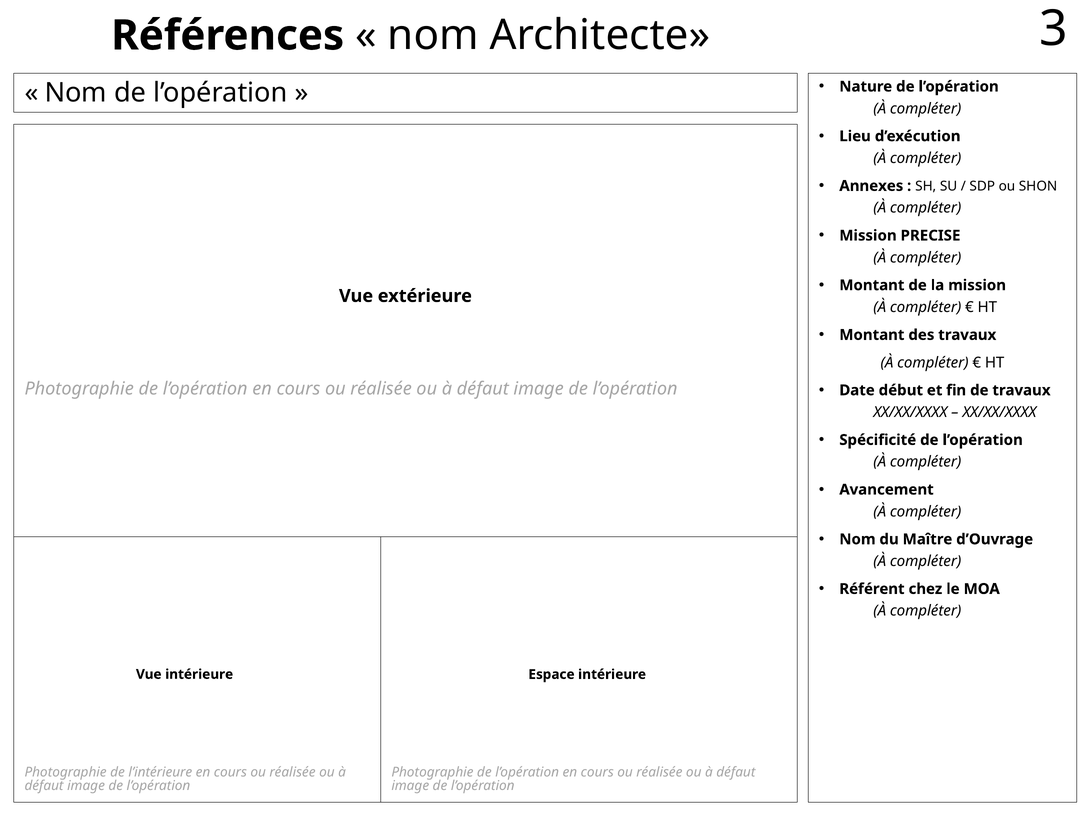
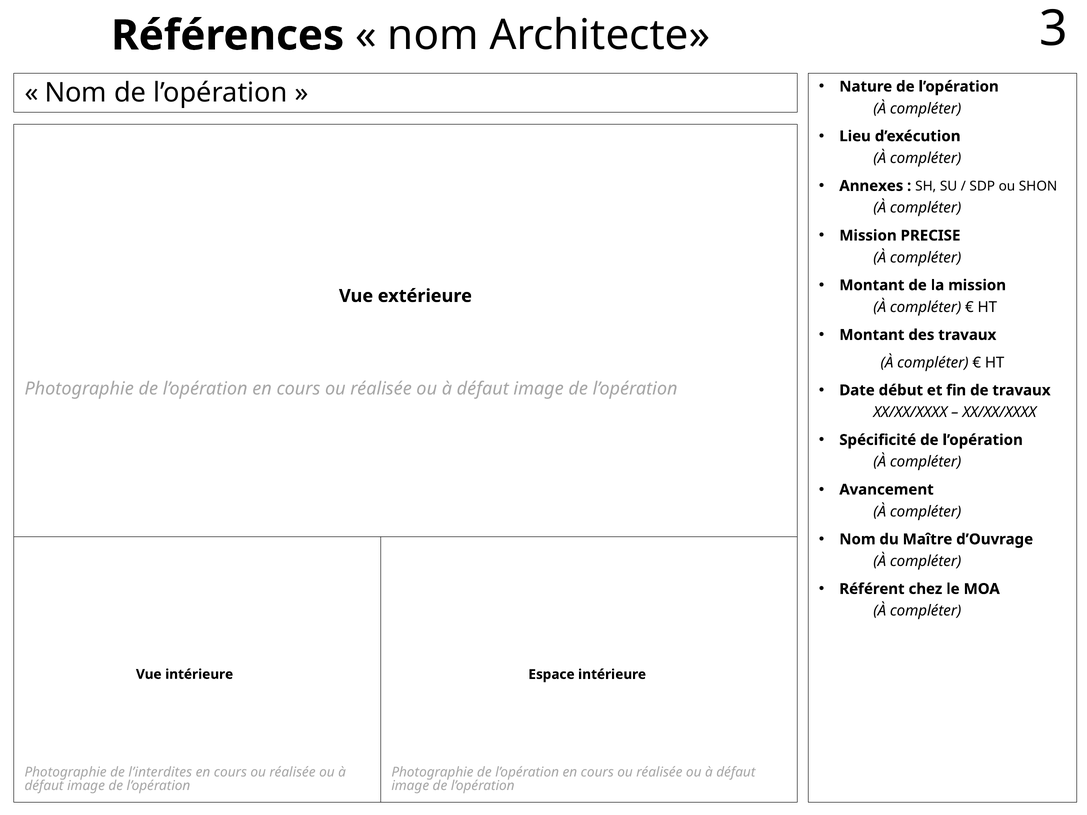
l’intérieure: l’intérieure -> l’interdites
